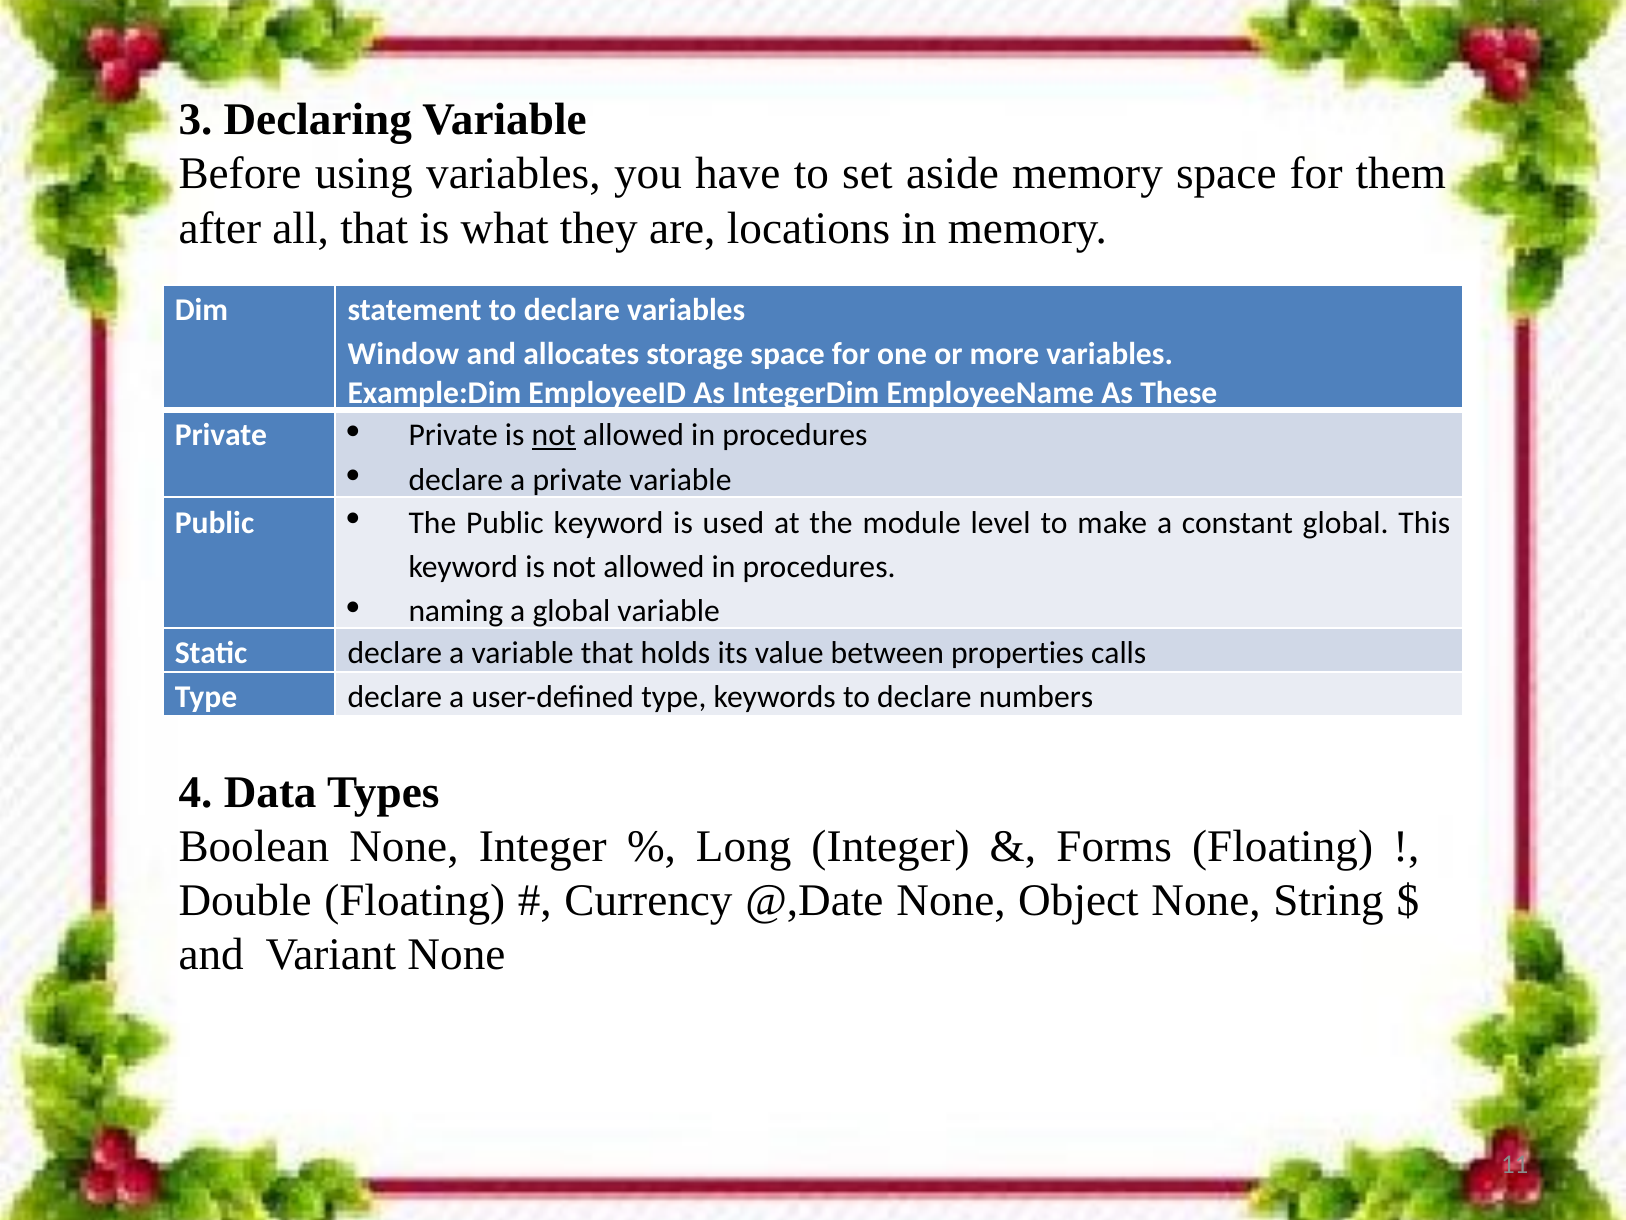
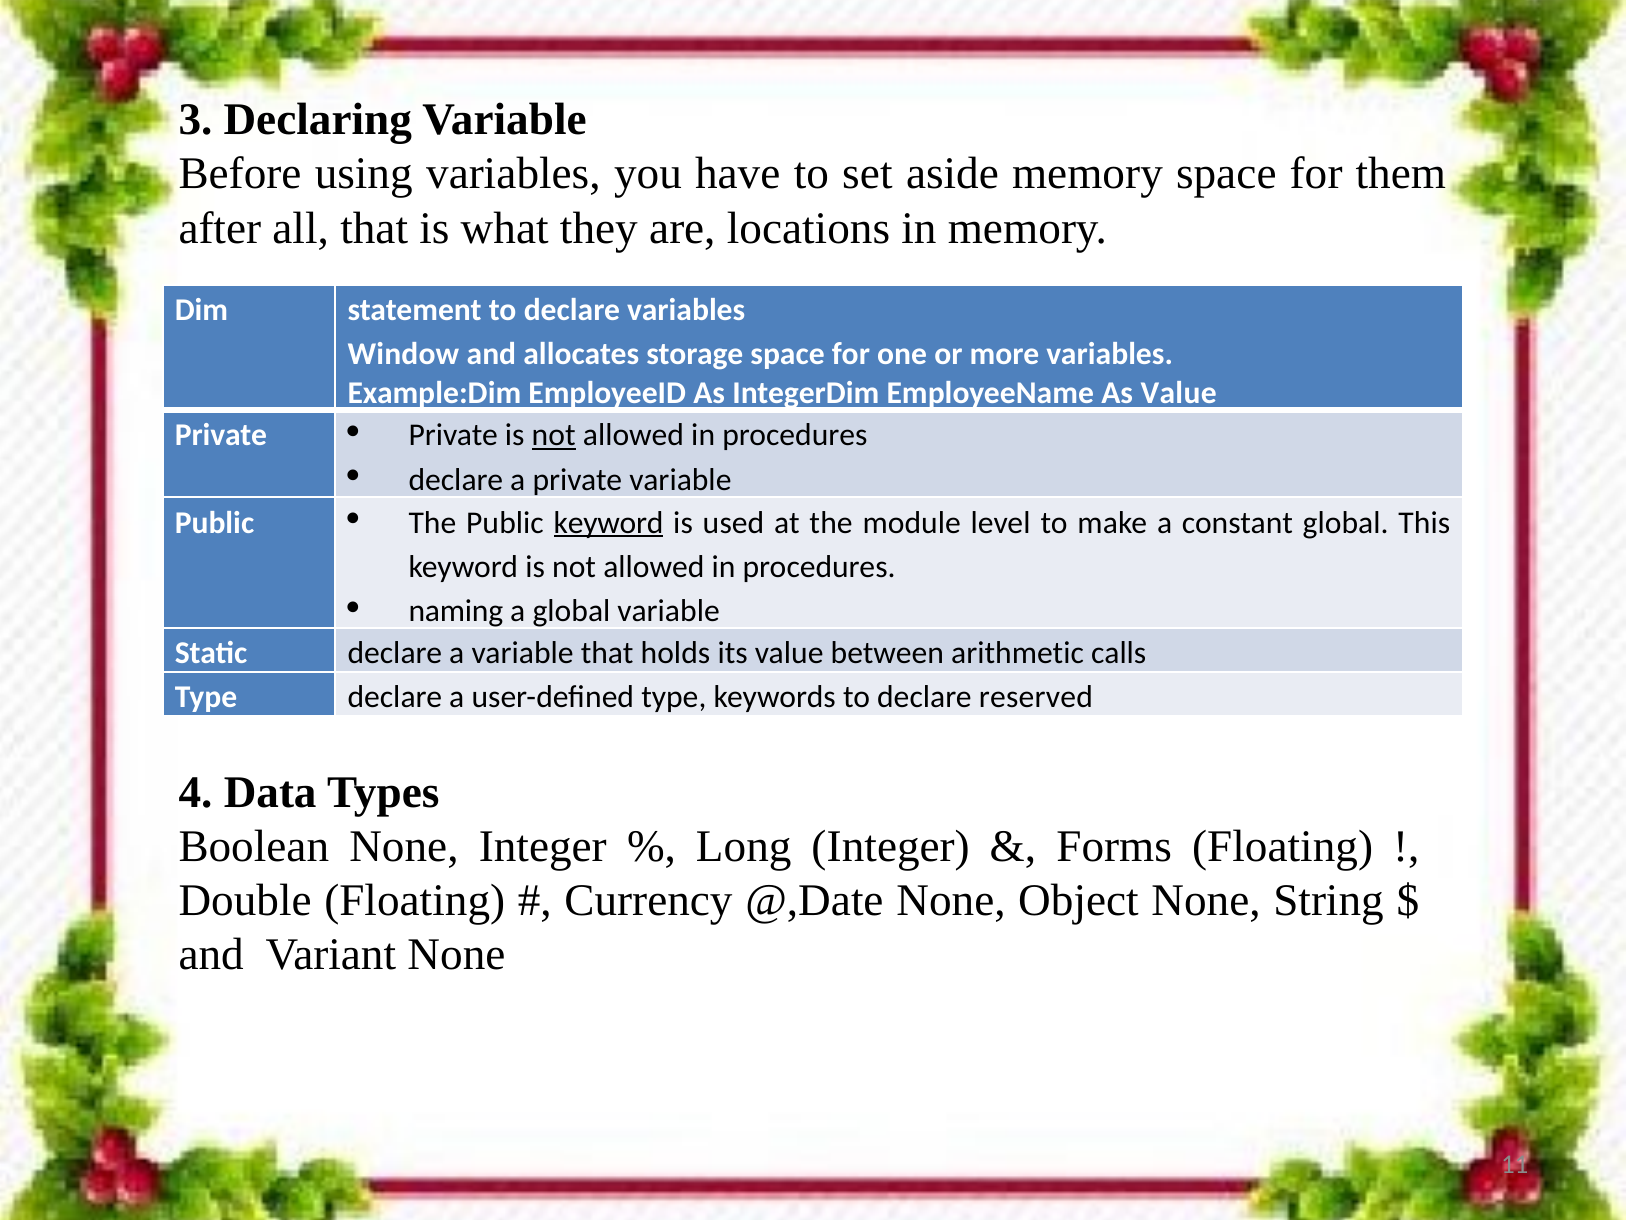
As These: These -> Value
keyword at (609, 522) underline: none -> present
properties: properties -> arithmetic
numbers: numbers -> reserved
